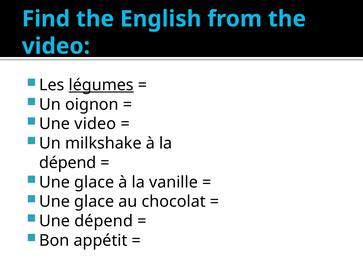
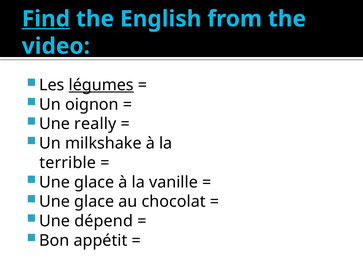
Find underline: none -> present
Une video: video -> really
dépend at (68, 162): dépend -> terrible
